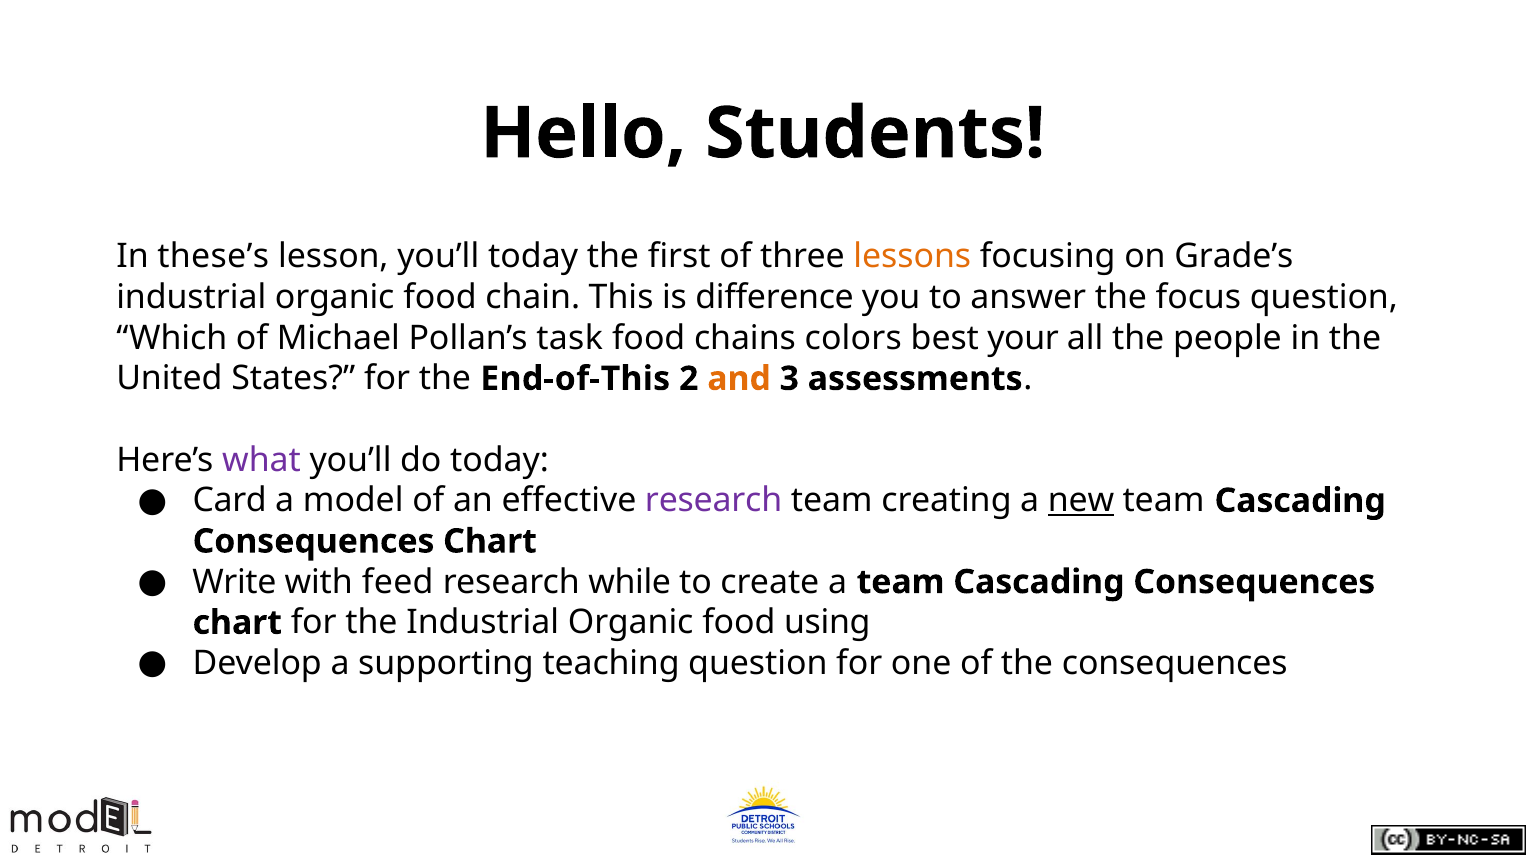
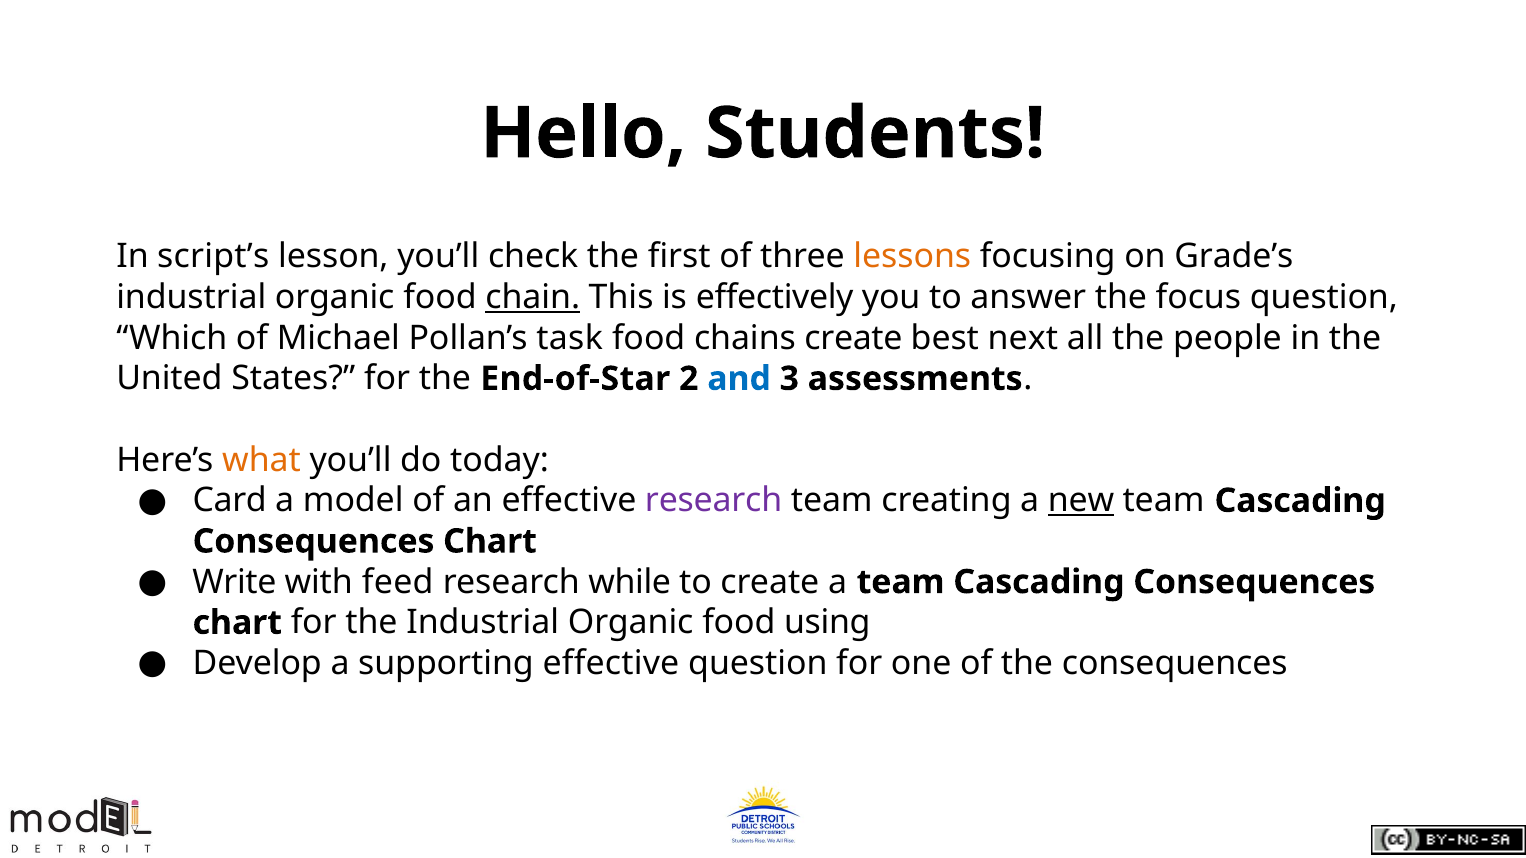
these’s: these’s -> script’s
you’ll today: today -> check
chain underline: none -> present
difference: difference -> effectively
chains colors: colors -> create
your: your -> next
End-of-This: End-of-This -> End-of-Star
and colour: orange -> blue
what colour: purple -> orange
supporting teaching: teaching -> effective
